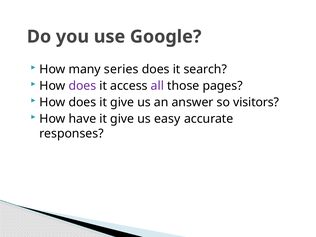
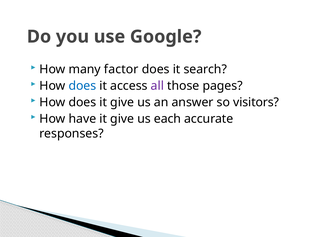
series: series -> factor
does at (82, 86) colour: purple -> blue
easy: easy -> each
